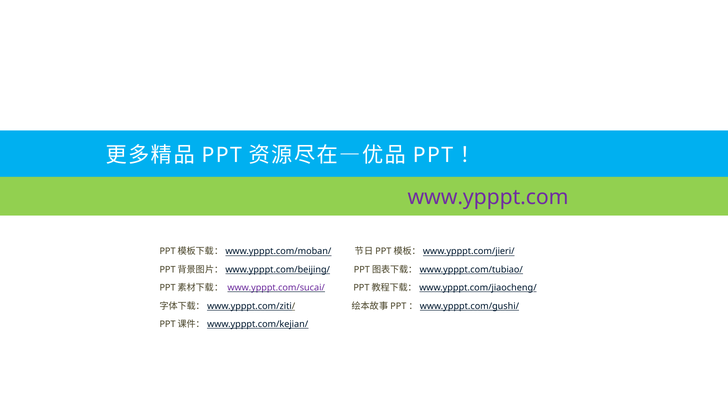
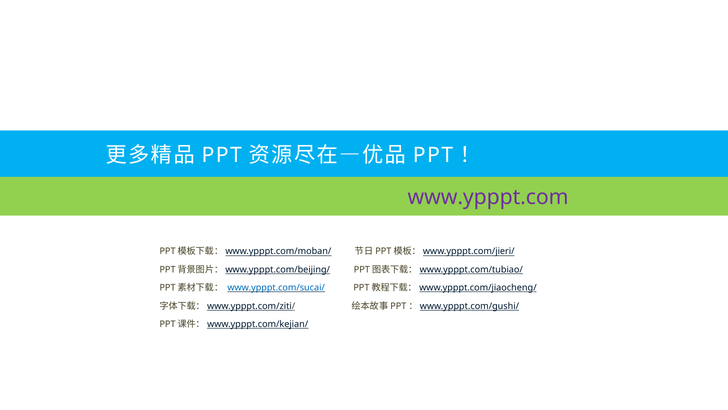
www.ypppt.com/sucai/ colour: purple -> blue
